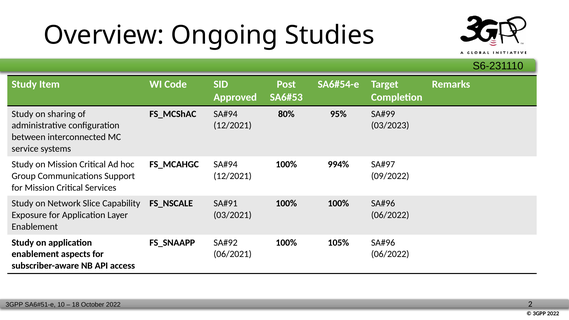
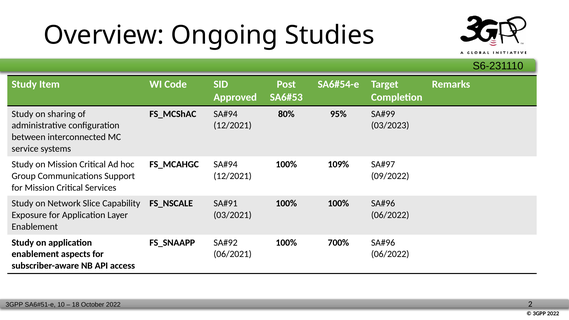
994%: 994% -> 109%
105%: 105% -> 700%
